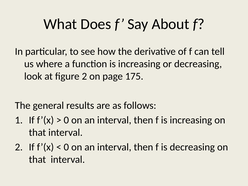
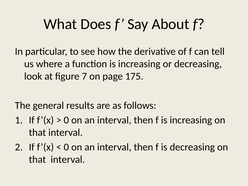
figure 2: 2 -> 7
